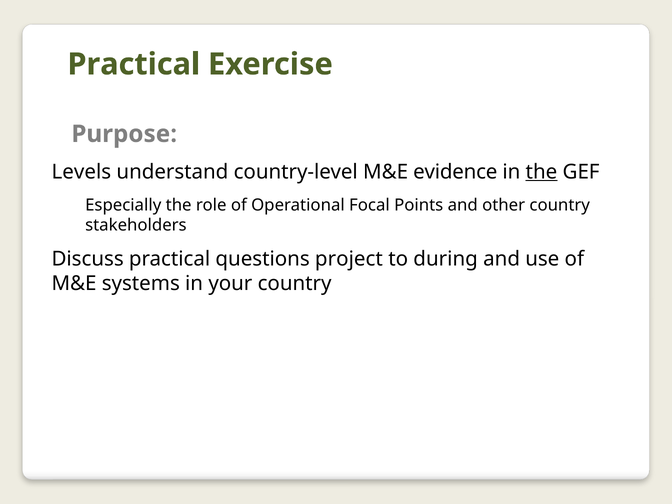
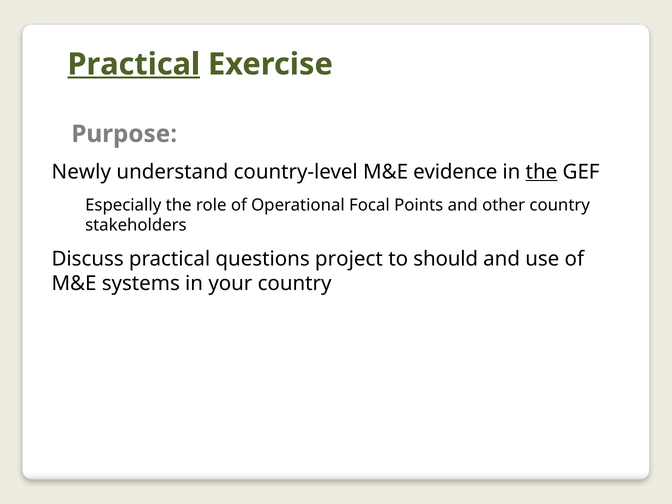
Practical at (134, 64) underline: none -> present
Levels: Levels -> Newly
during: during -> should
